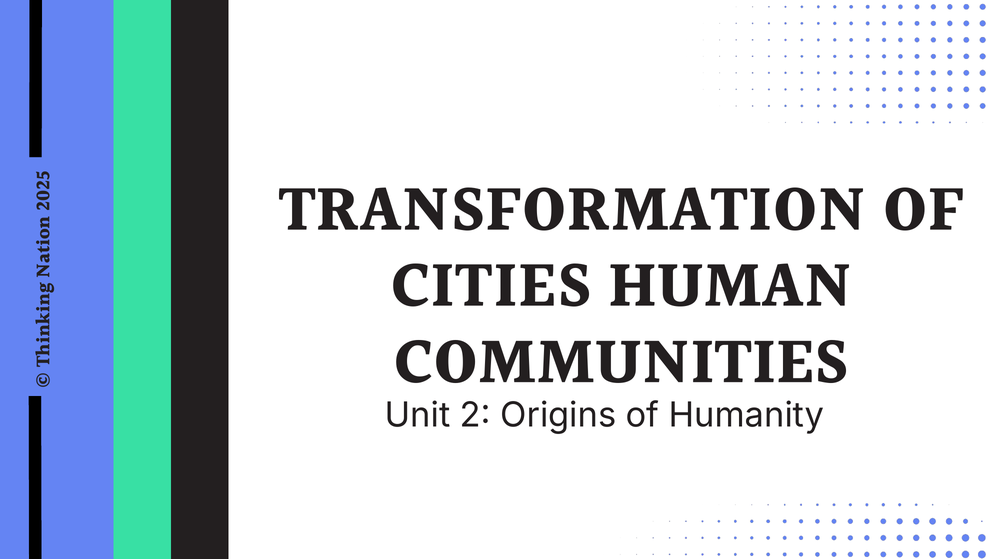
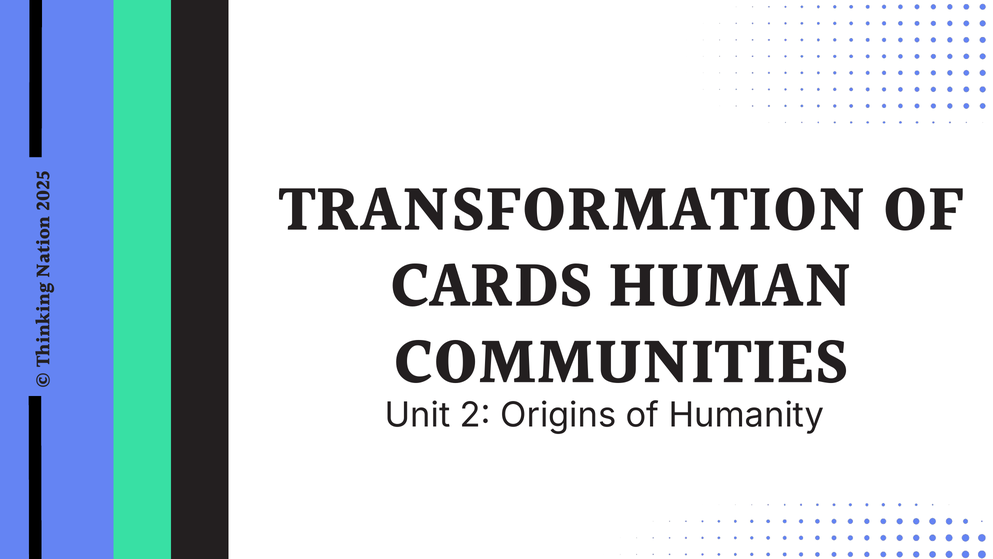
CITIES: CITIES -> CARDS
